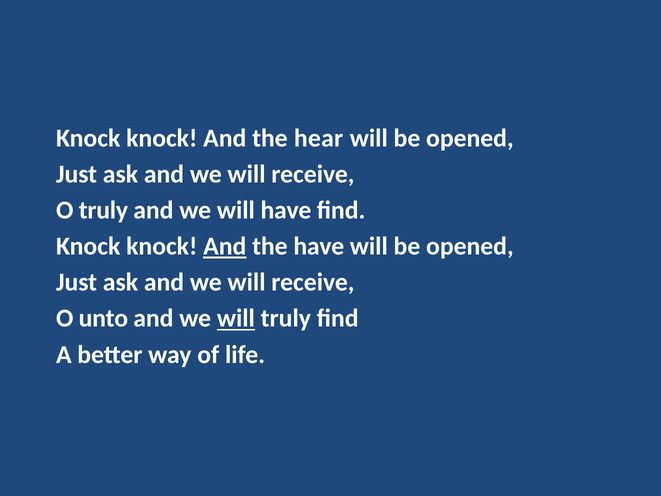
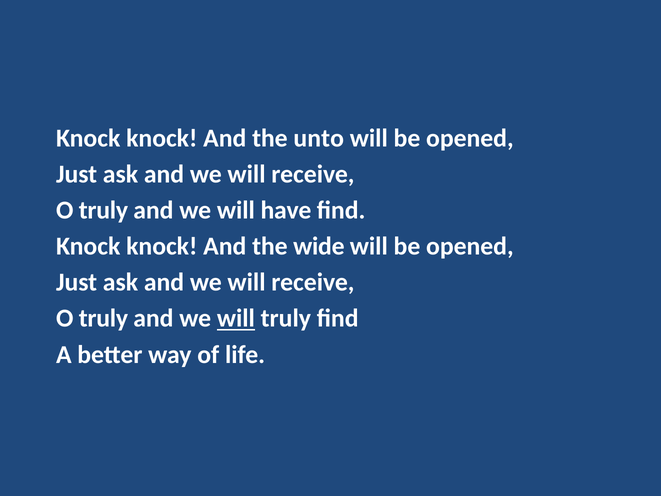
hear: hear -> unto
And at (225, 246) underline: present -> none
the have: have -> wide
unto at (103, 318): unto -> truly
